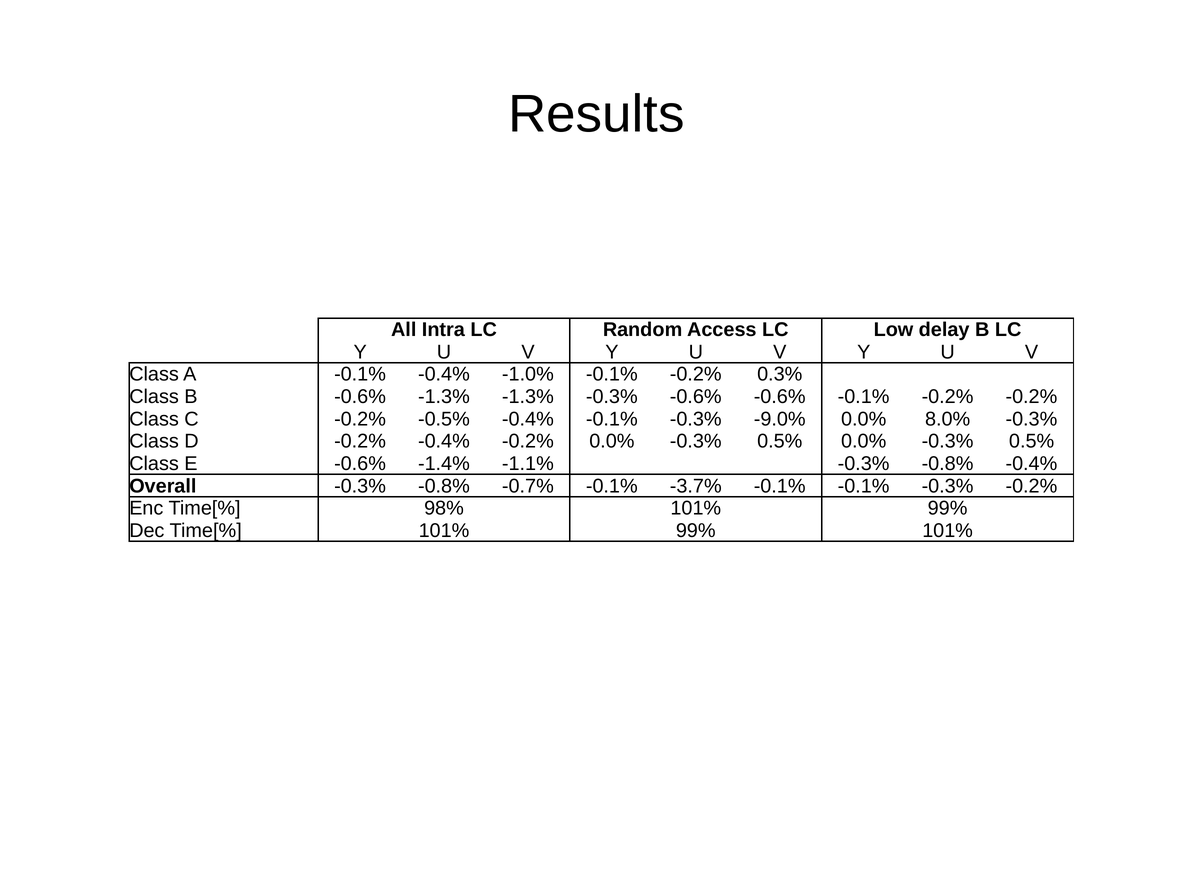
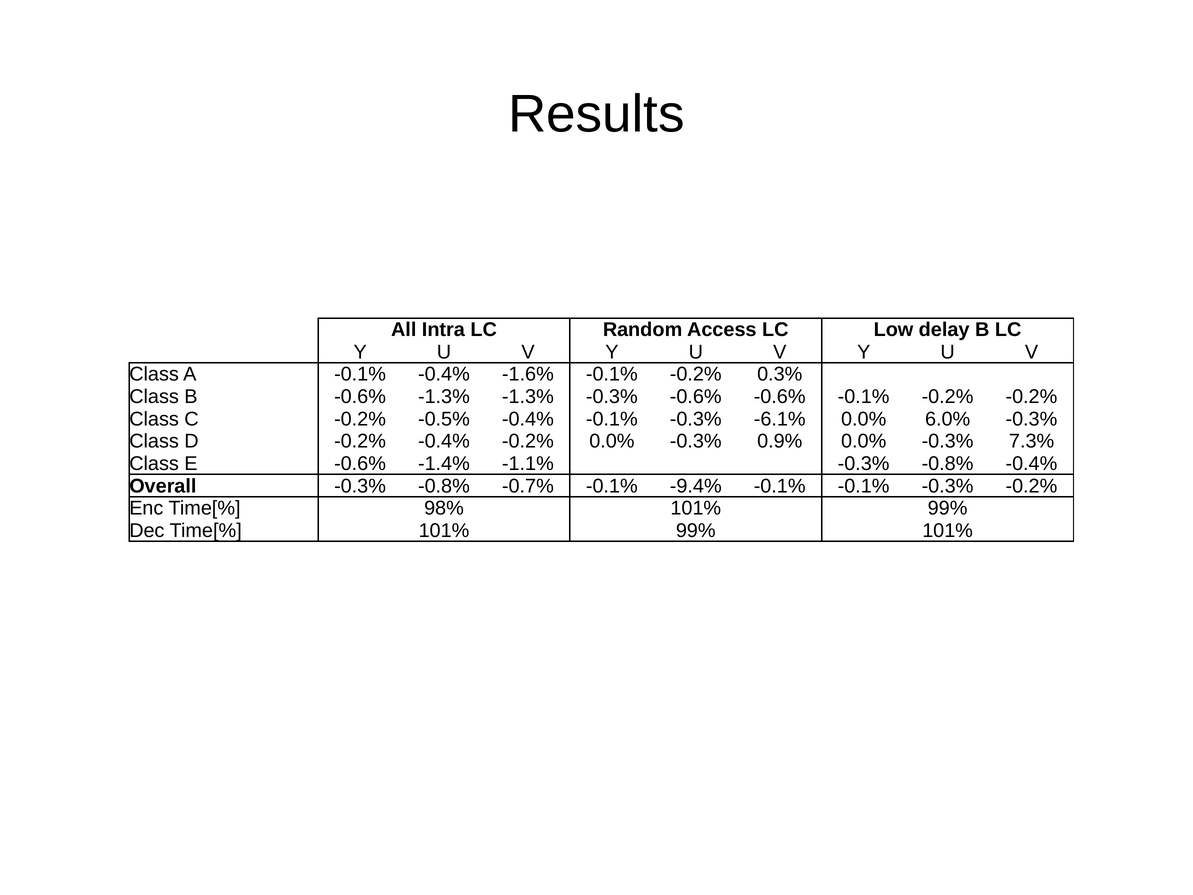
-1.0%: -1.0% -> -1.6%
-9.0%: -9.0% -> -6.1%
8.0%: 8.0% -> 6.0%
-0.2% 0.0% -0.3% 0.5%: 0.5% -> 0.9%
0.5% at (1032, 441): 0.5% -> 7.3%
-3.7%: -3.7% -> -9.4%
